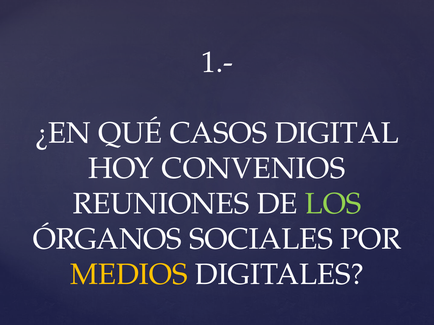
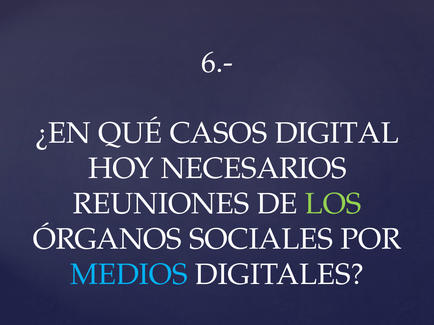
1.-: 1.- -> 6.-
CONVENIOS: CONVENIOS -> NECESARIOS
MEDIOS colour: yellow -> light blue
